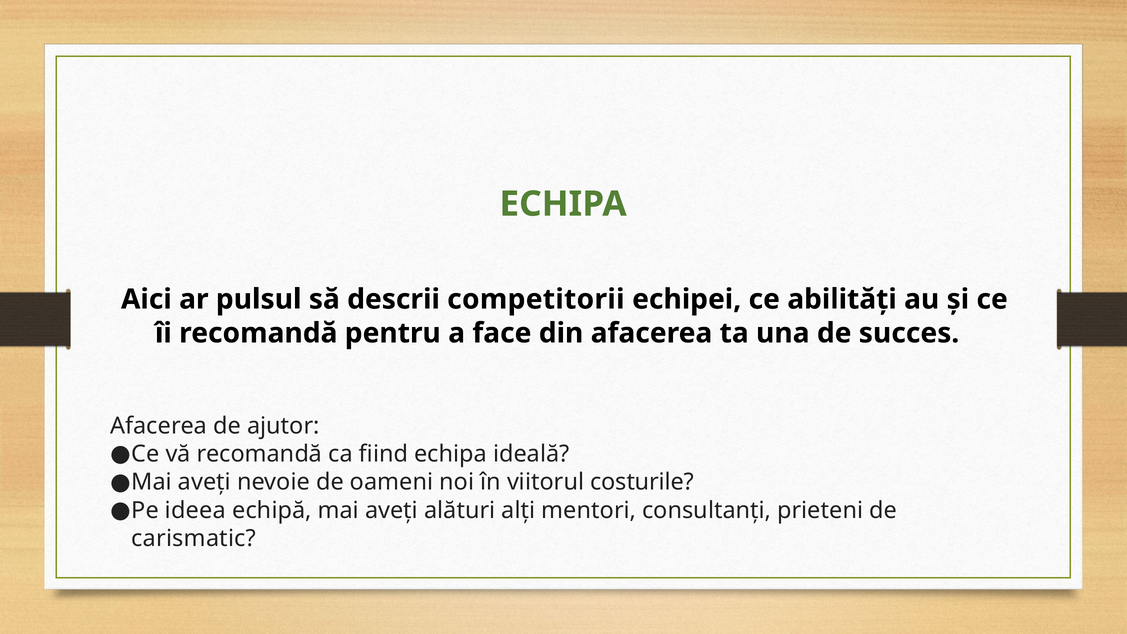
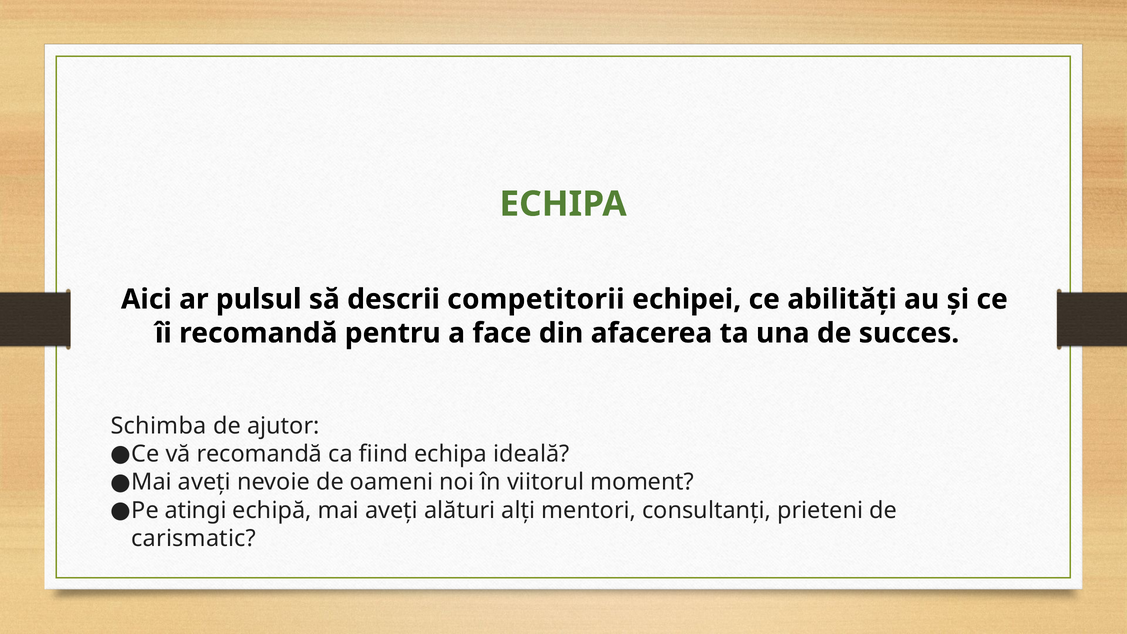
Afacerea at (159, 426): Afacerea -> Schimba
costurile: costurile -> moment
ideea: ideea -> atingi
